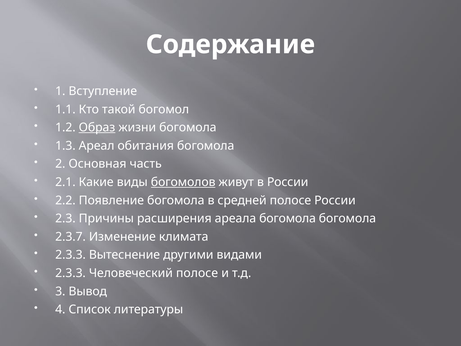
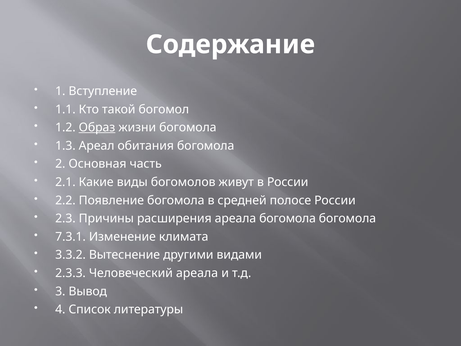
богомолов underline: present -> none
2.3.7: 2.3.7 -> 7.3.1
2.3.3 at (71, 255): 2.3.3 -> 3.3.2
Человеческий полосе: полосе -> ареала
